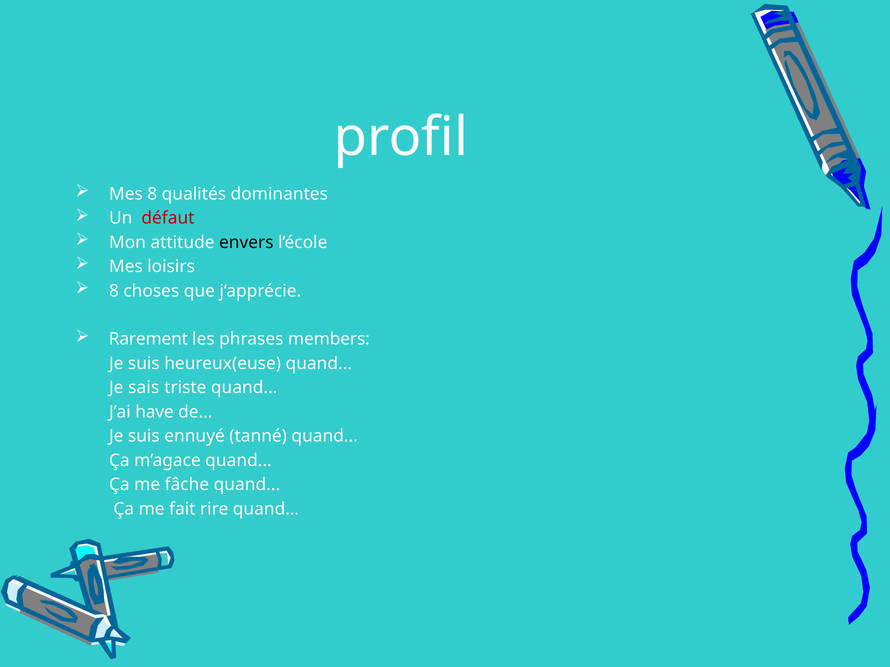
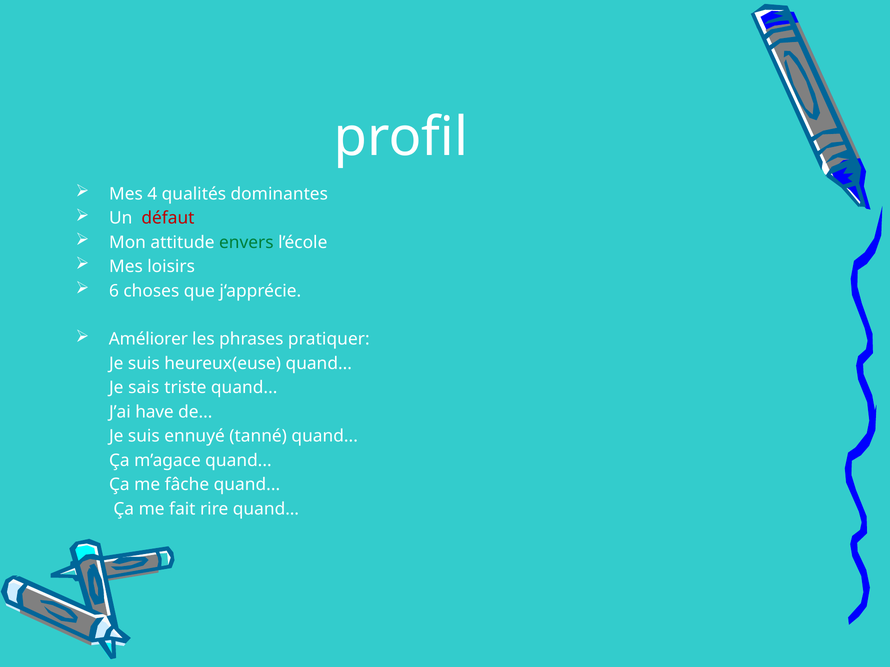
Mes 8: 8 -> 4
envers colour: black -> green
8 at (114, 291): 8 -> 6
Rarement: Rarement -> Améliorer
members: members -> pratiquer
